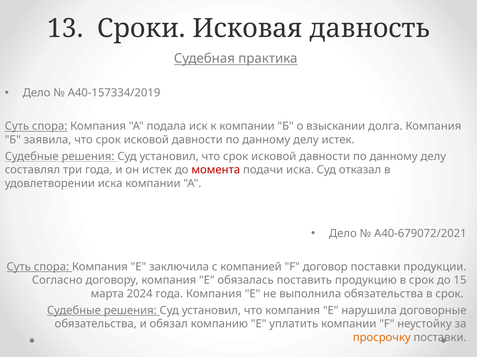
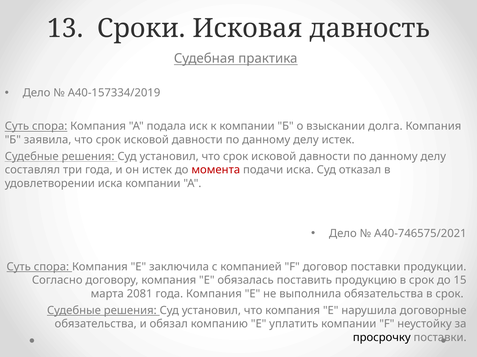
А40-679072/2021: А40-679072/2021 -> А40-746575/2021
2024: 2024 -> 2081
просрочку colour: orange -> black
